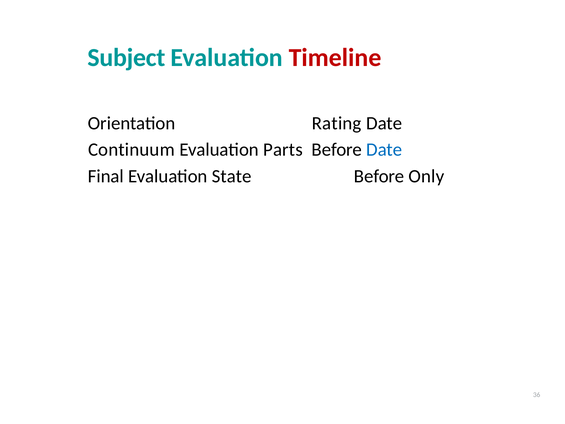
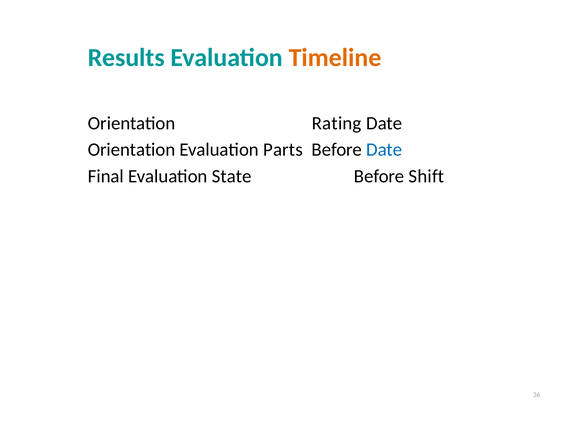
Subject: Subject -> Results
Timeline colour: red -> orange
Continuum at (131, 150): Continuum -> Orientation
Only: Only -> Shift
